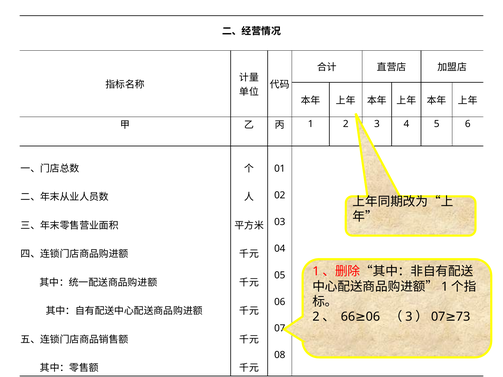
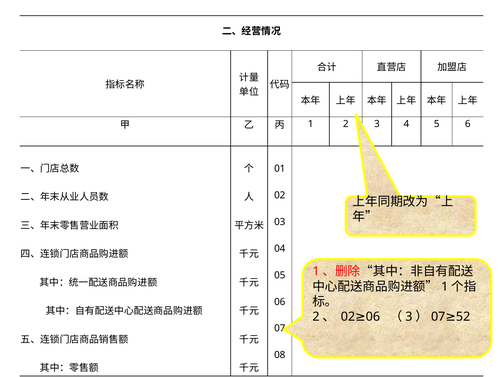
73: 73 -> 52
2、 66: 66 -> 02
